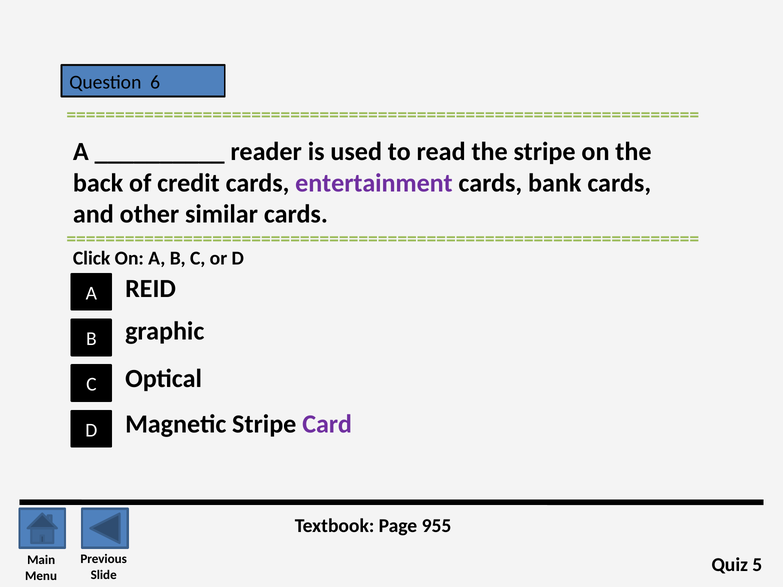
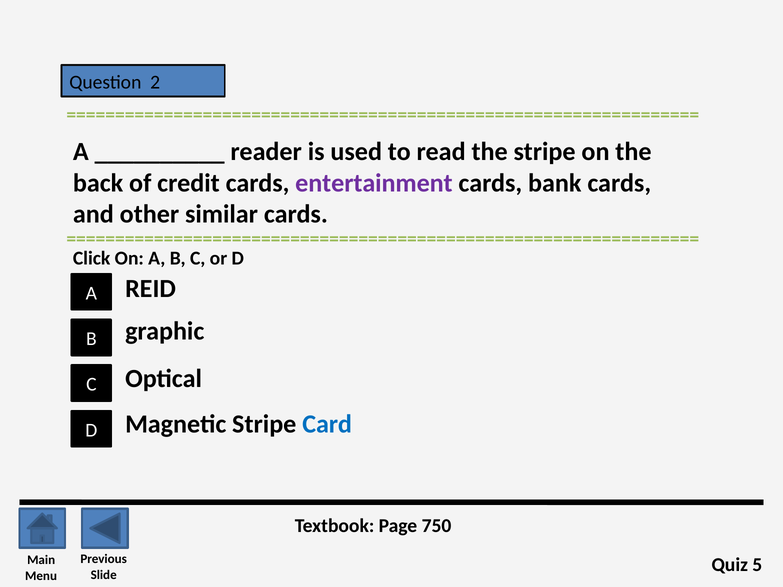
6: 6 -> 2
Card colour: purple -> blue
955: 955 -> 750
